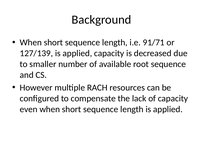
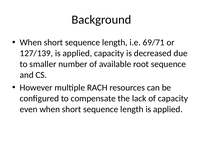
91/71: 91/71 -> 69/71
